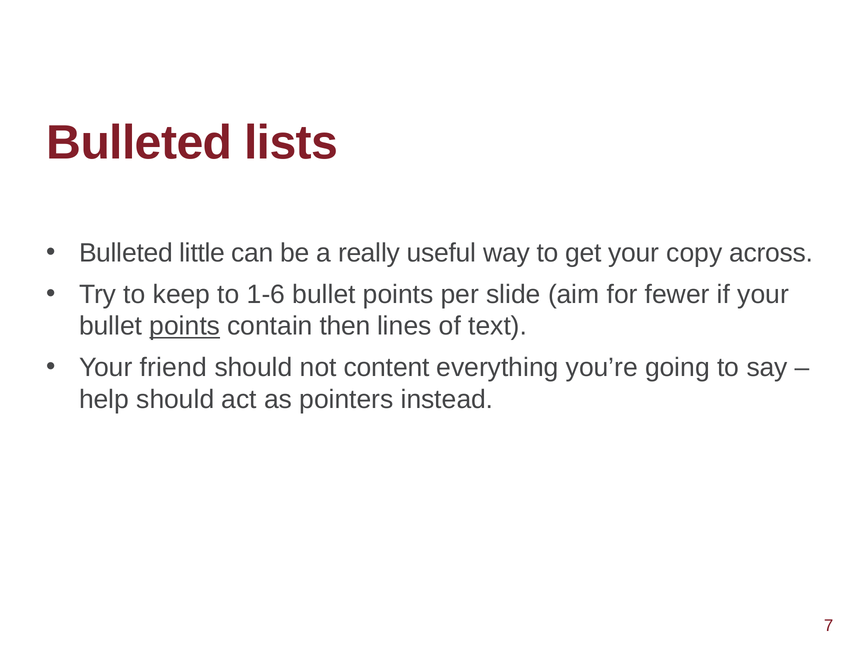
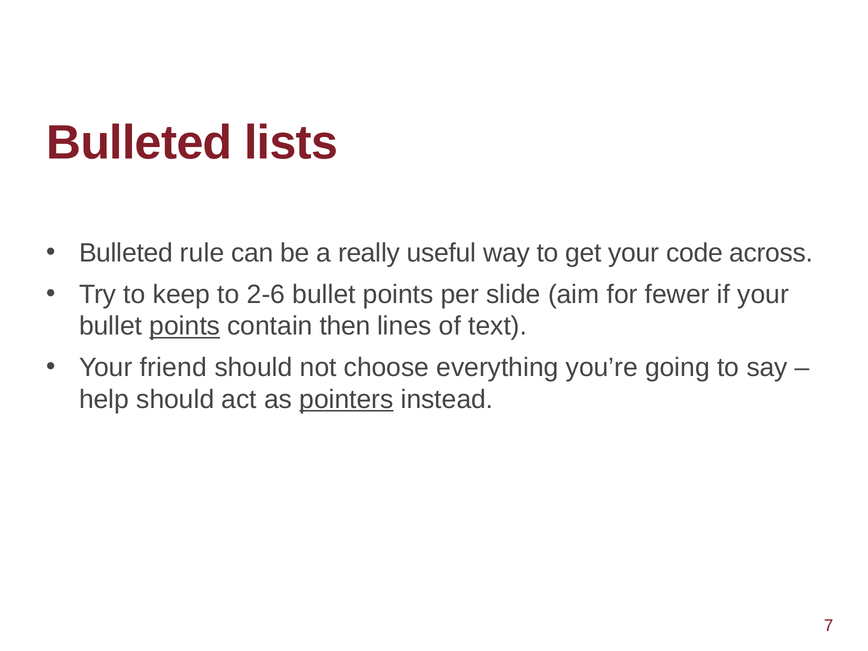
little: little -> rule
copy: copy -> code
1-6: 1-6 -> 2-6
content: content -> choose
pointers underline: none -> present
